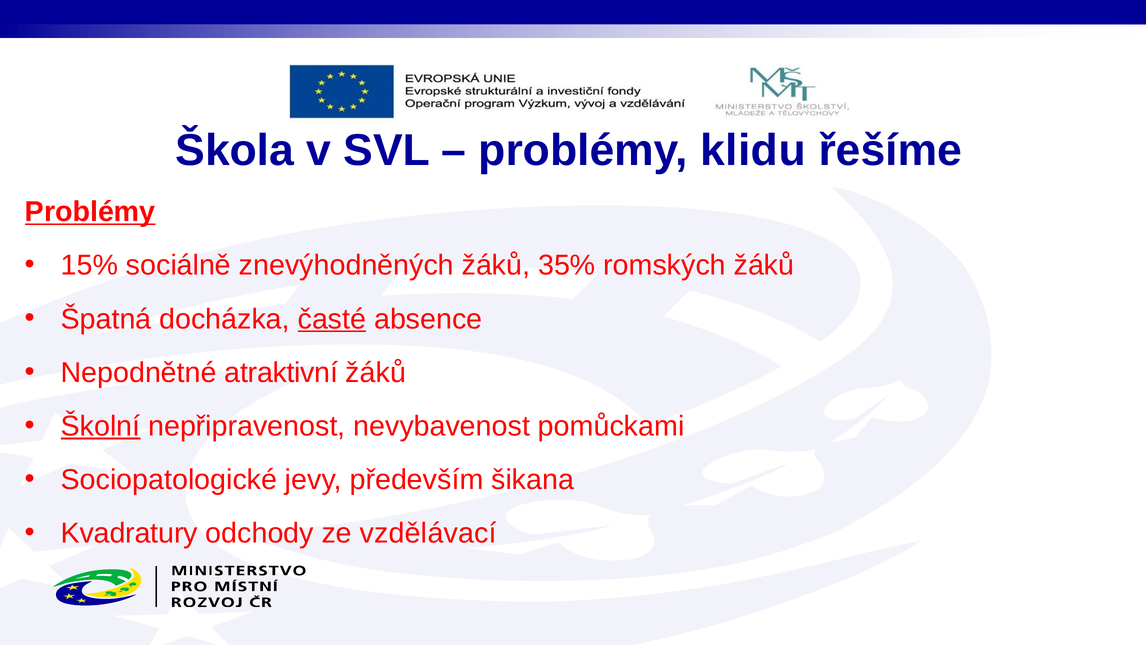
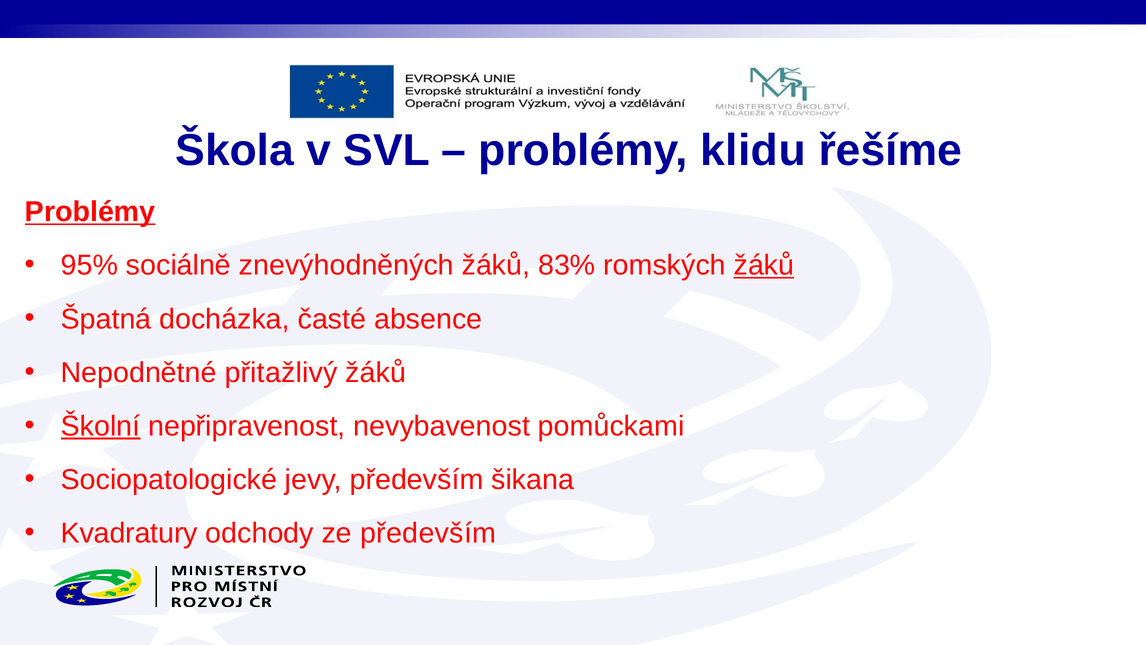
15%: 15% -> 95%
35%: 35% -> 83%
žáků at (764, 265) underline: none -> present
časté underline: present -> none
atraktivní: atraktivní -> přitažlivý
ze vzdělávací: vzdělávací -> především
